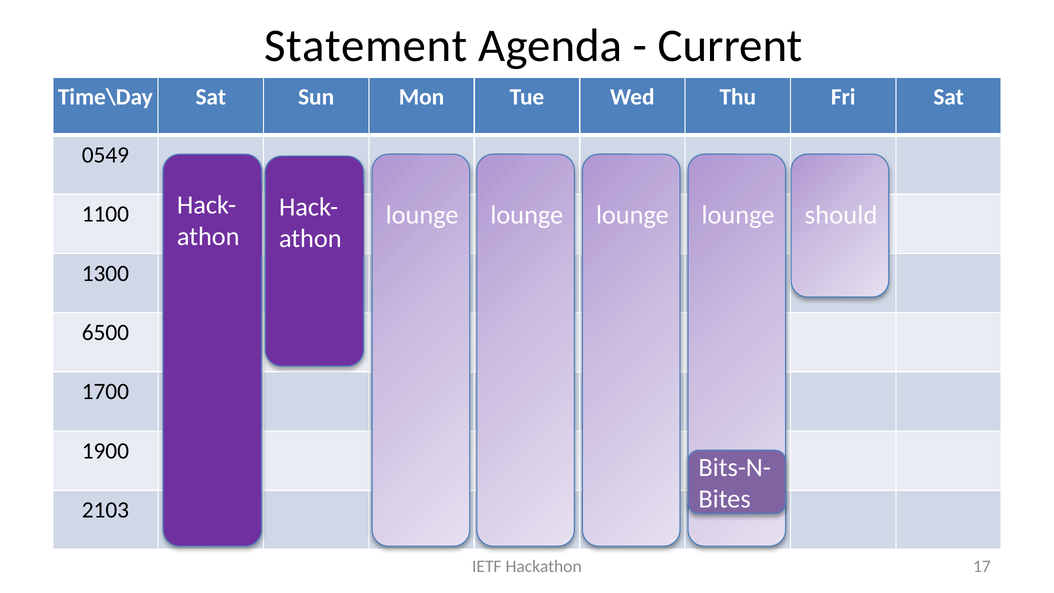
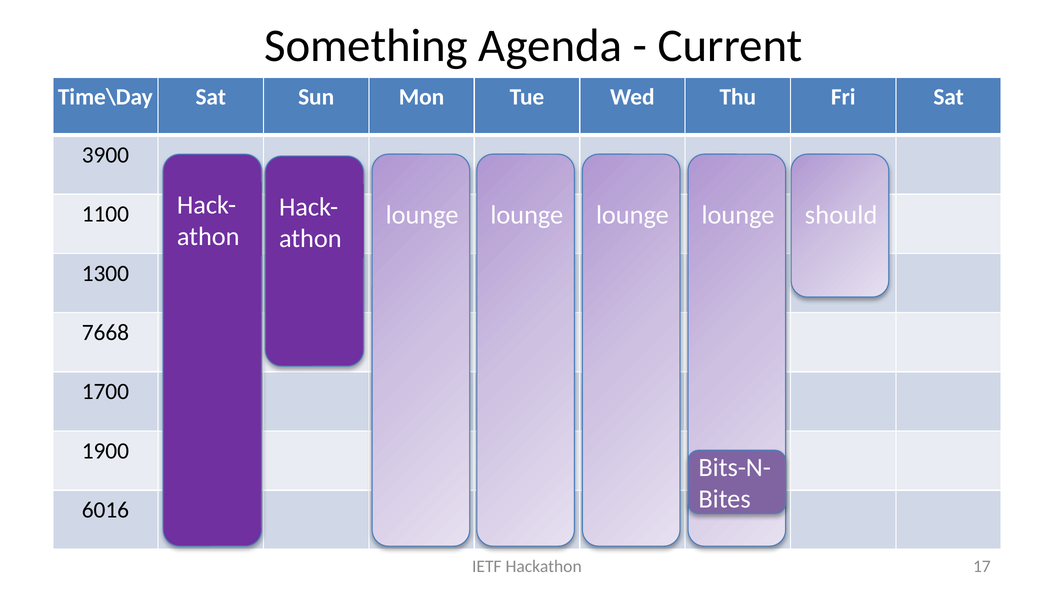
Statement: Statement -> Something
0549: 0549 -> 3900
6500: 6500 -> 7668
2103: 2103 -> 6016
